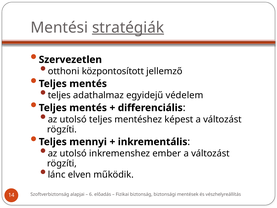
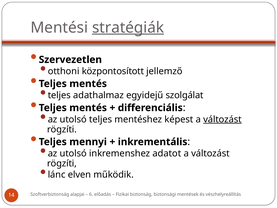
védelem: védelem -> szolgálat
változást at (222, 119) underline: none -> present
ember: ember -> adatot
